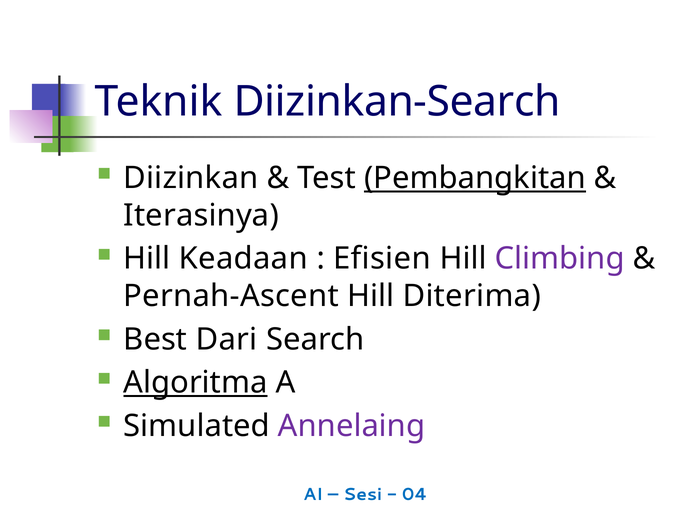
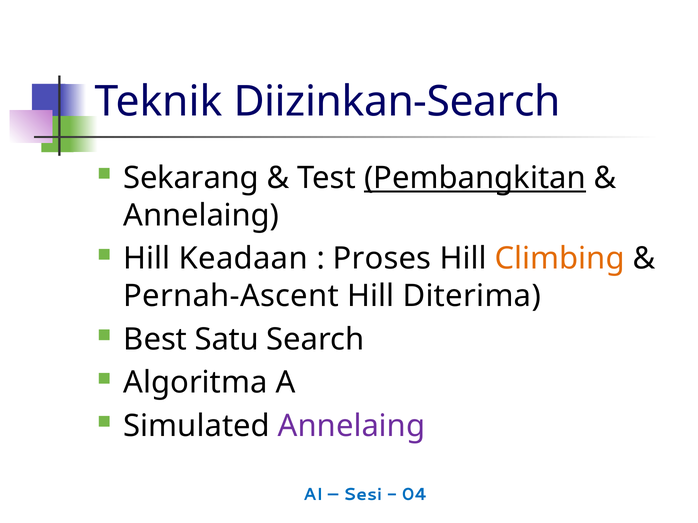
Diizinkan: Diizinkan -> Sekarang
Iterasinya at (201, 216): Iterasinya -> Annelaing
Efisien: Efisien -> Proses
Climbing colour: purple -> orange
Dari: Dari -> Satu
Algoritma underline: present -> none
